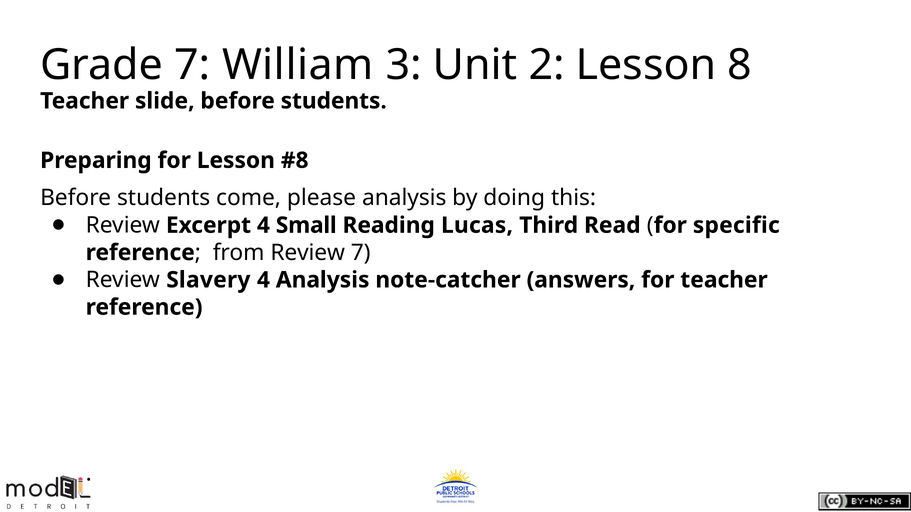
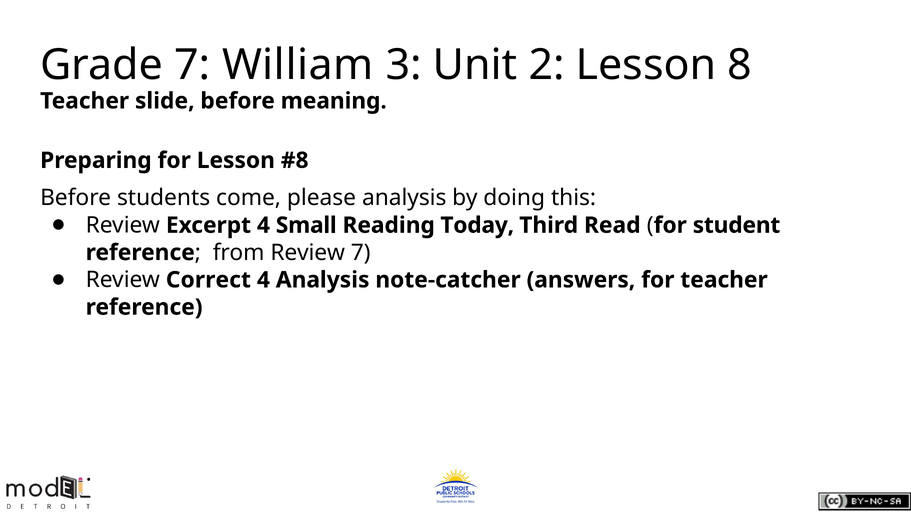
slide before students: students -> meaning
Lucas: Lucas -> Today
specific: specific -> student
Slavery: Slavery -> Correct
